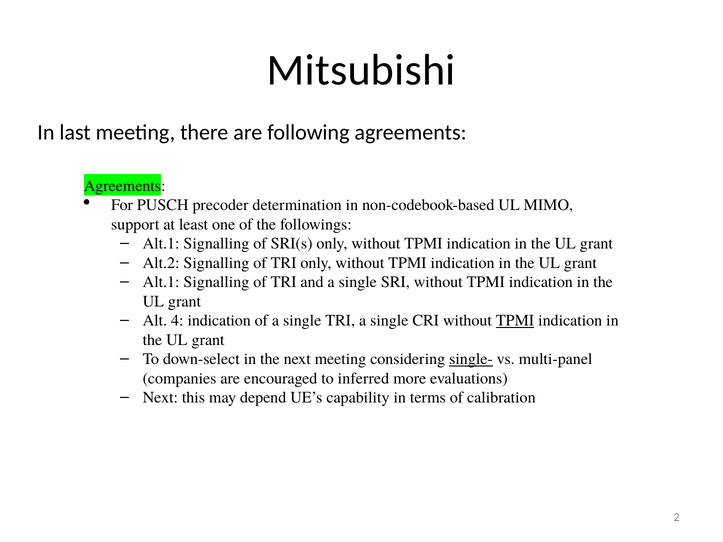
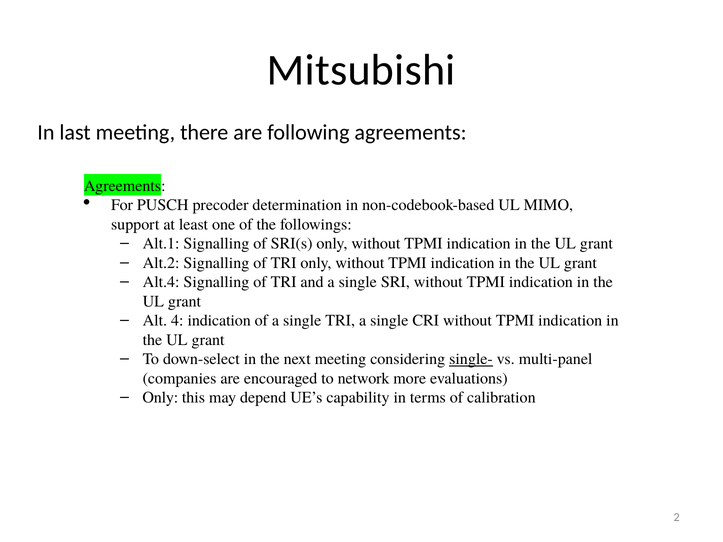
Alt.1 at (161, 282): Alt.1 -> Alt.4
TPMI at (515, 321) underline: present -> none
inferred: inferred -> network
Next at (160, 398): Next -> Only
